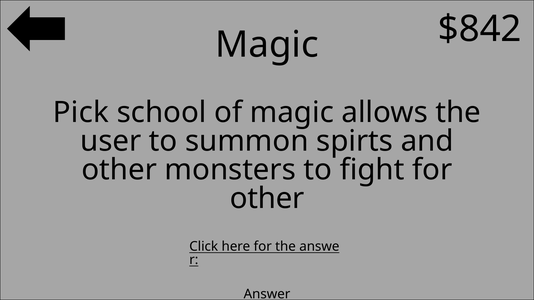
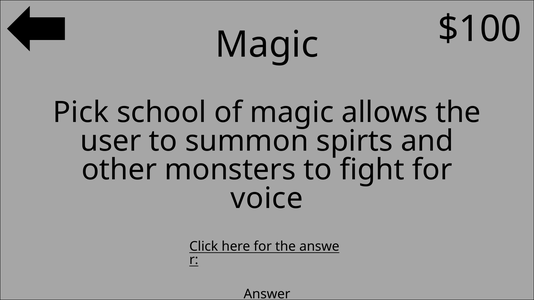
$842: $842 -> $100
other at (267, 199): other -> voice
